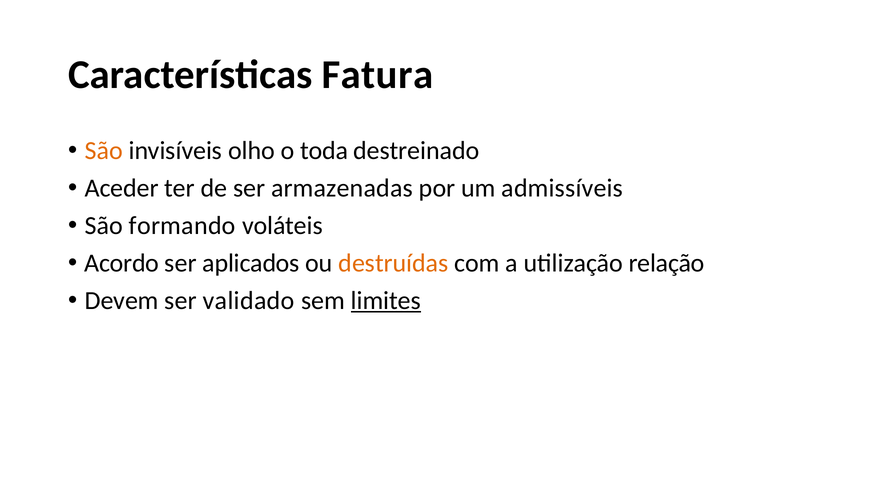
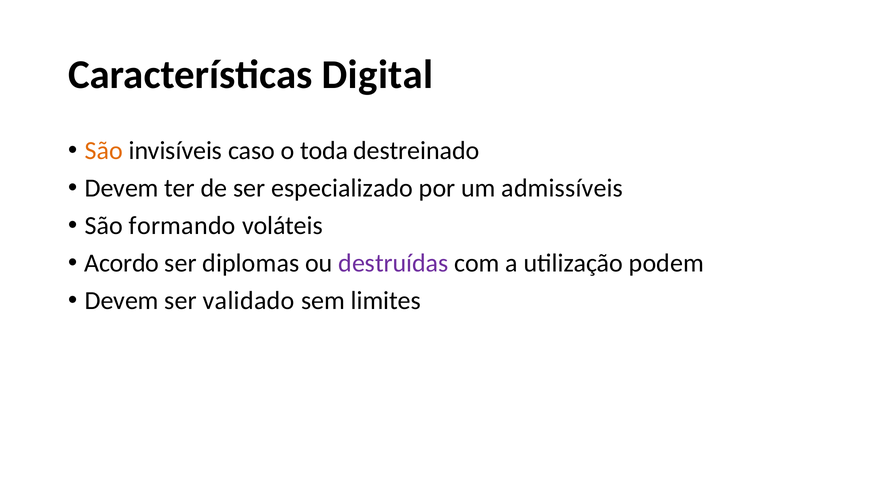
Fatura: Fatura -> Digital
olho: olho -> caso
Aceder at (122, 188): Aceder -> Devem
armazenadas: armazenadas -> especializado
aplicados: aplicados -> diplomas
destruídas colour: orange -> purple
relação: relação -> podem
limites underline: present -> none
